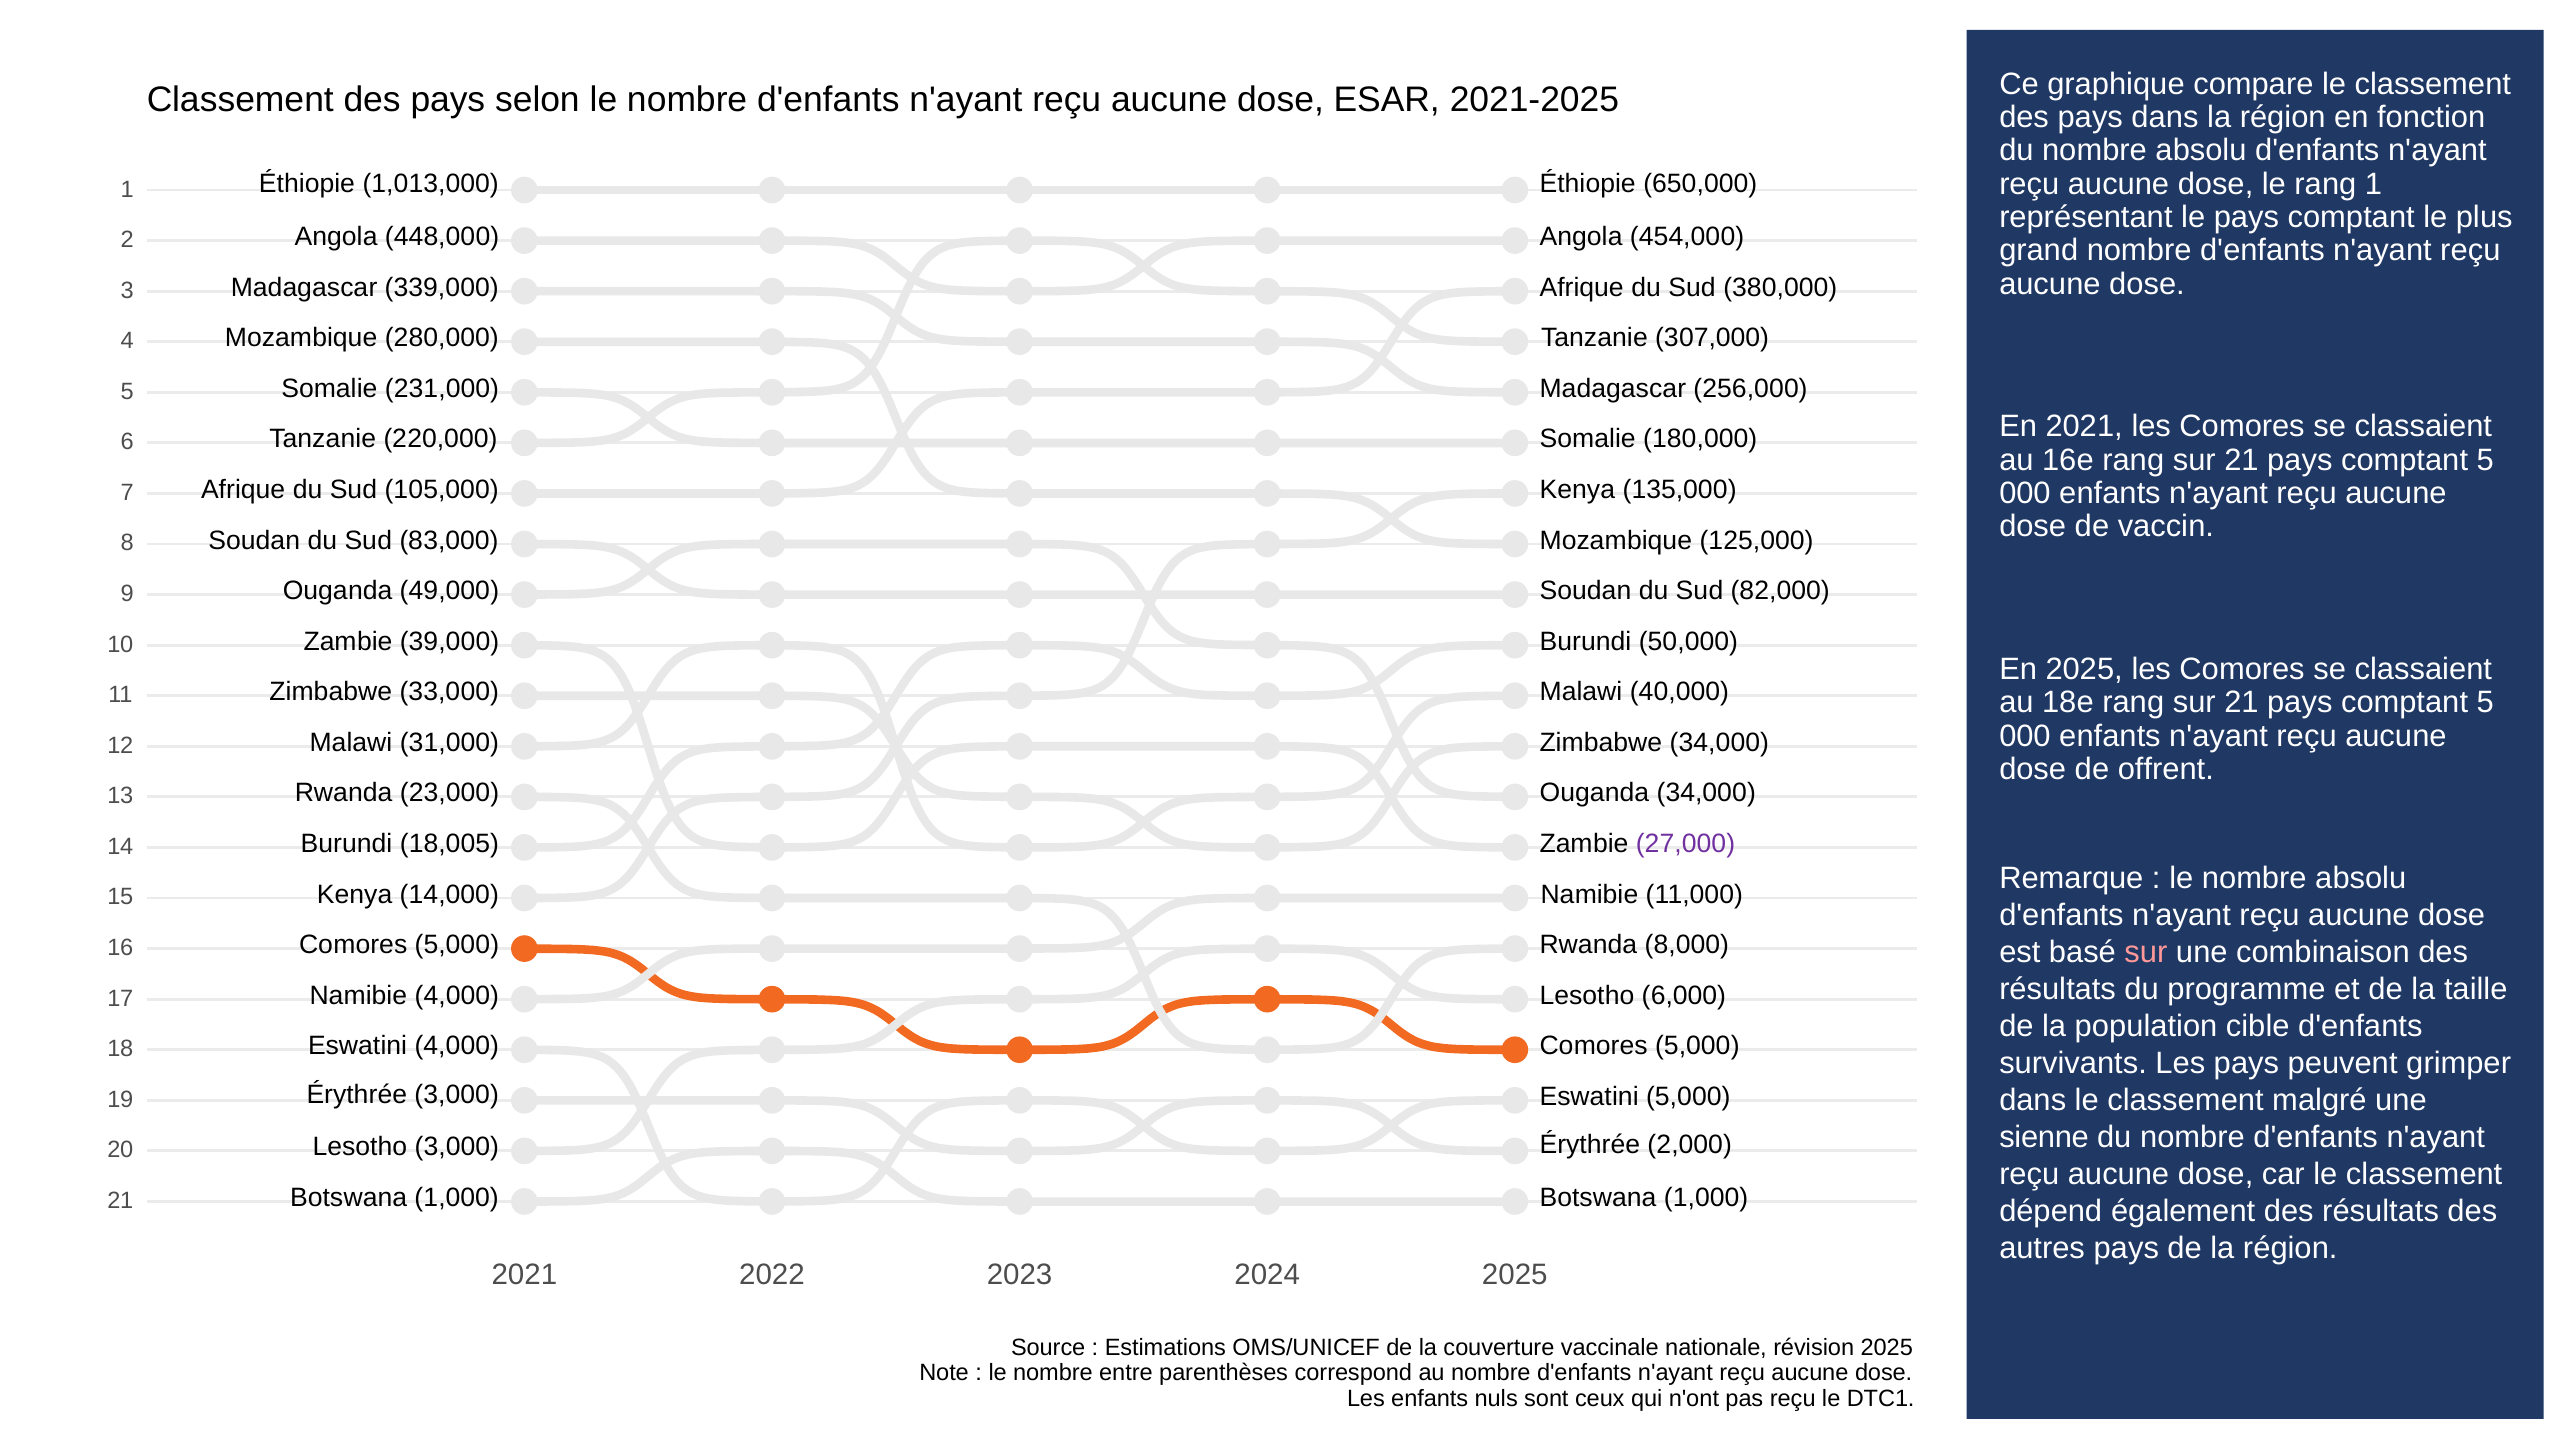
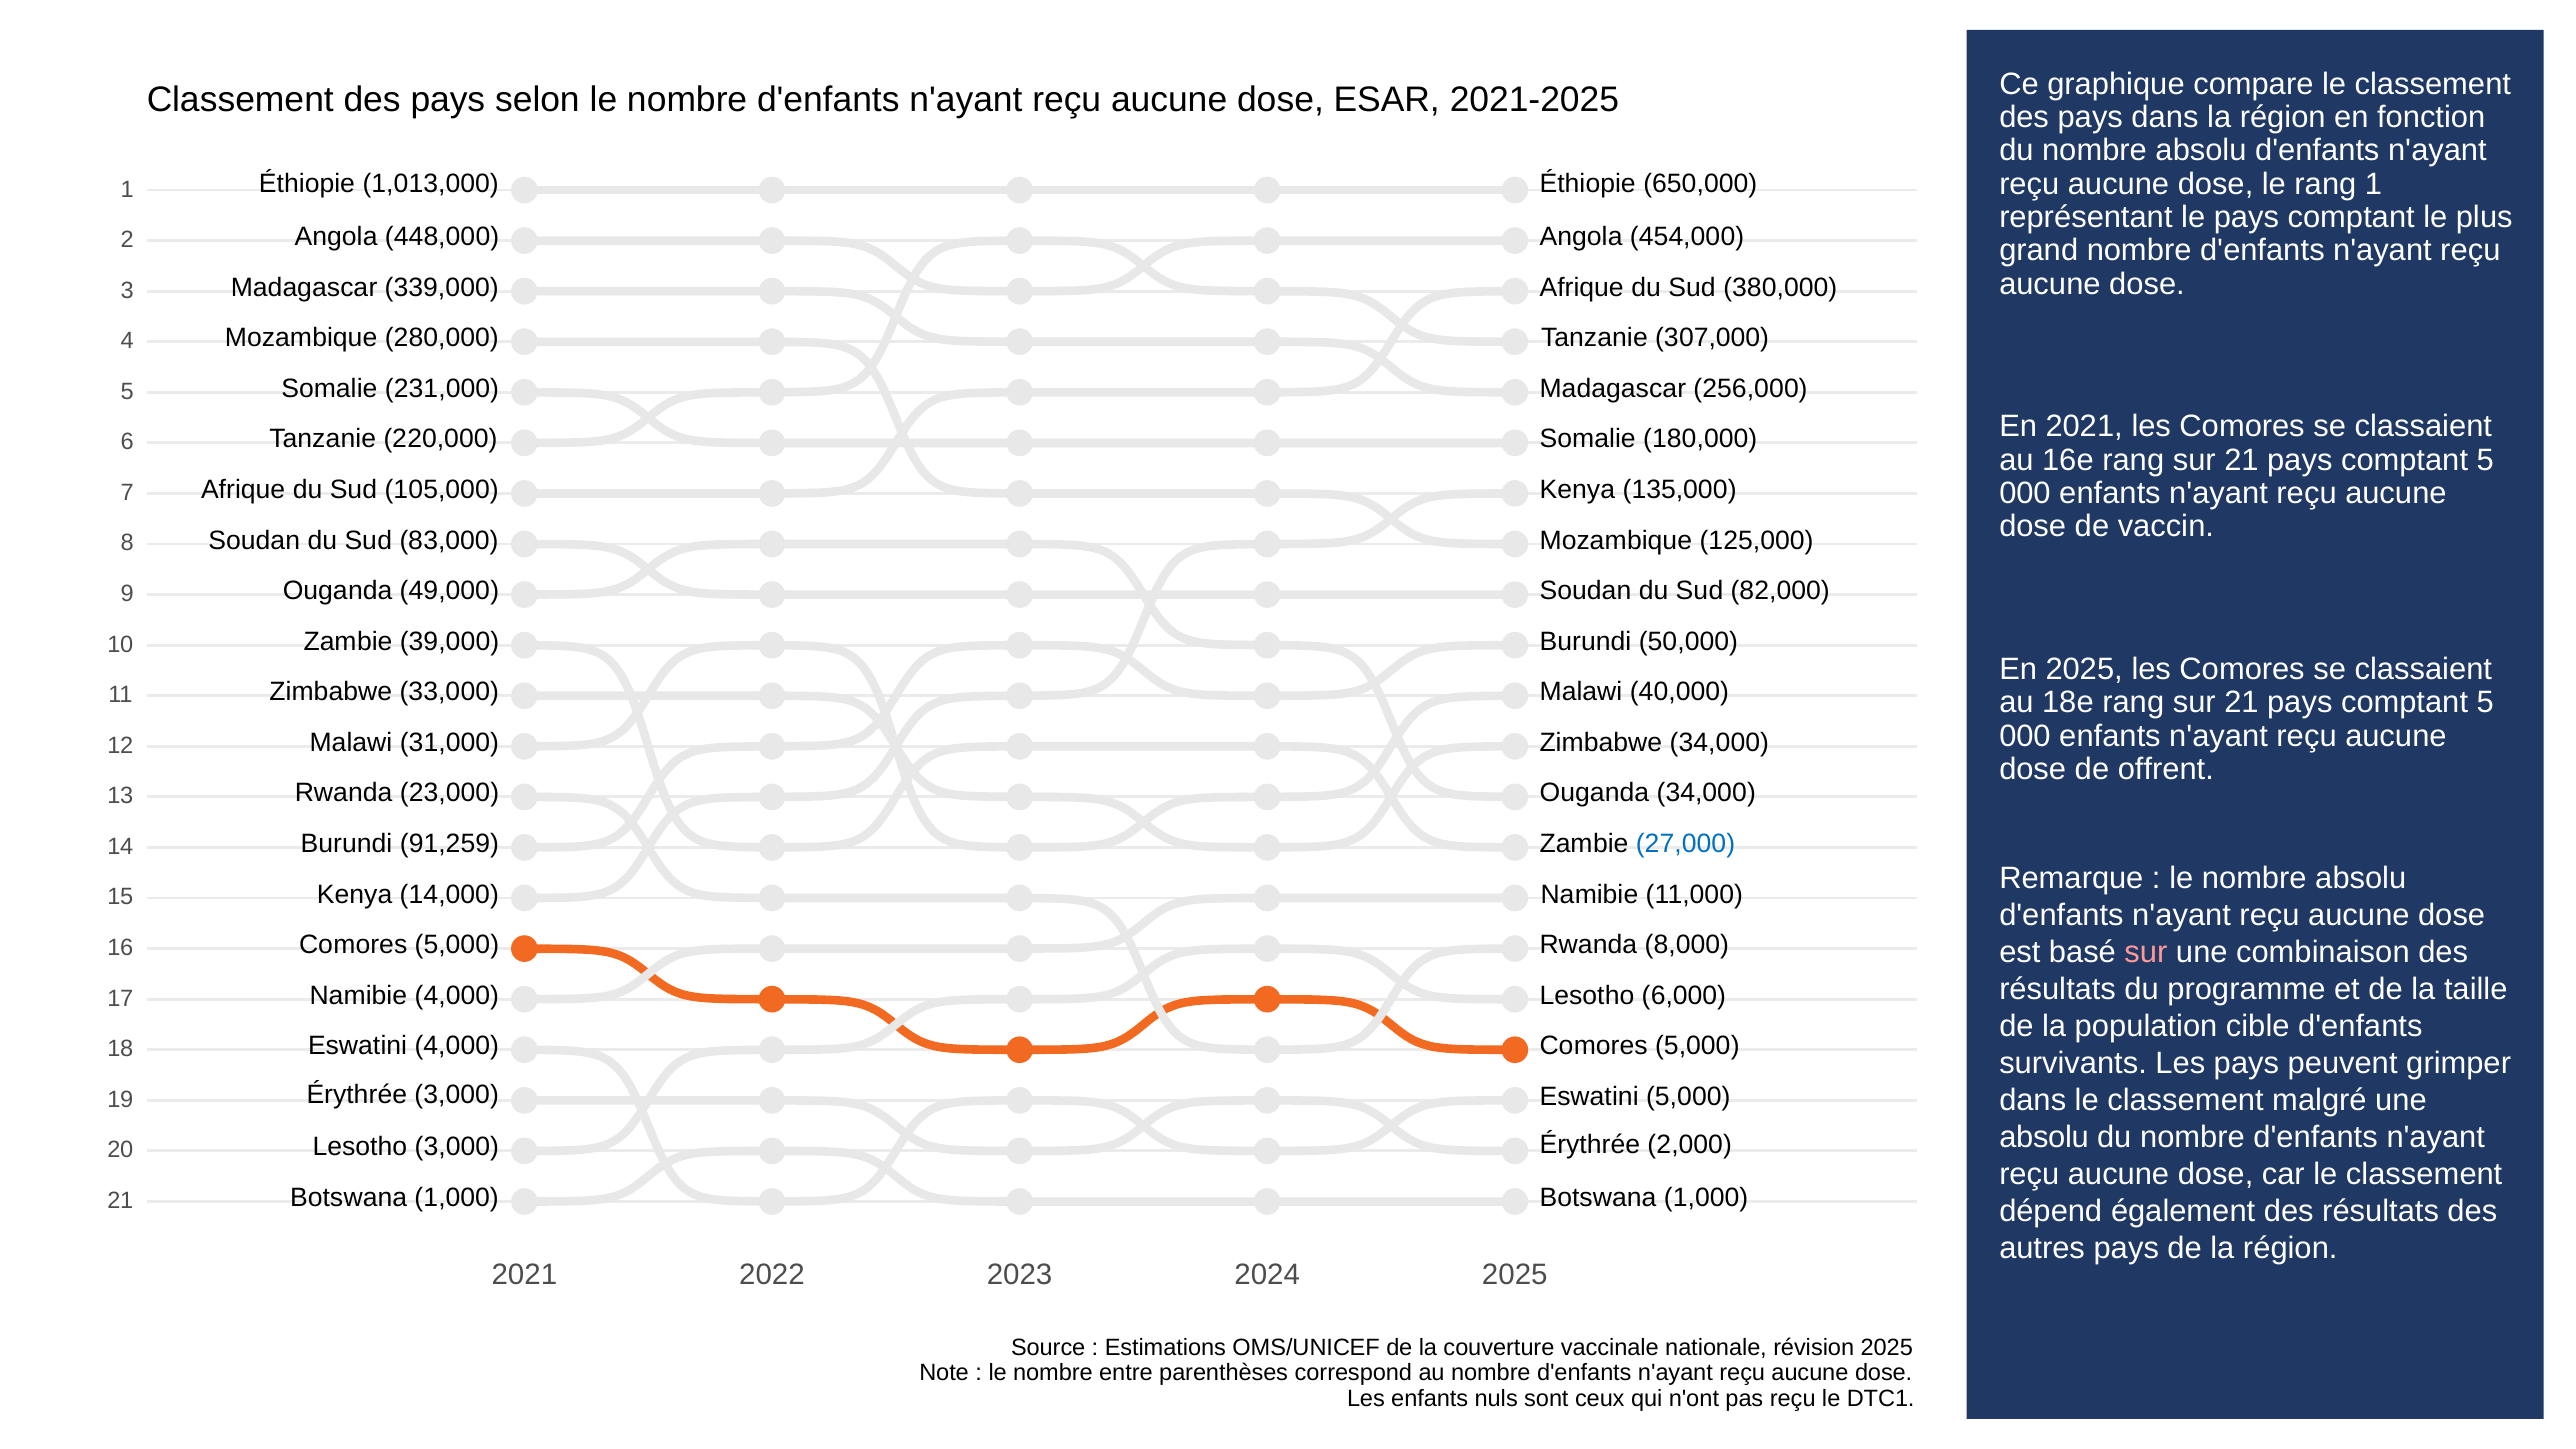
18,005: 18,005 -> 91,259
27,000 colour: purple -> blue
sienne at (2044, 1137): sienne -> absolu
